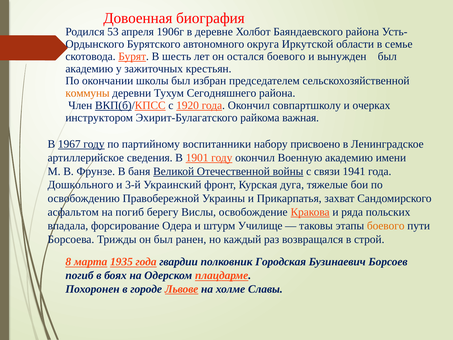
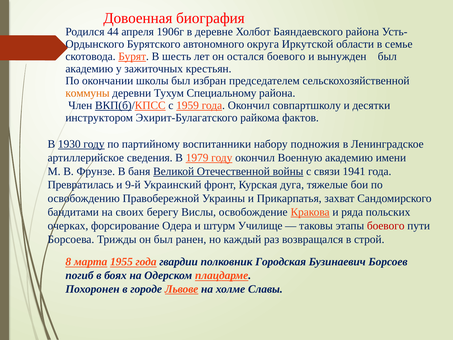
53: 53 -> 44
Сегодняшнего: Сегодняшнего -> Специальному
1920: 1920 -> 1959
очерках: очерках -> десятки
важная: важная -> фактов
1967: 1967 -> 1930
присвоено: присвоено -> подножия
1901: 1901 -> 1979
Дошкольного: Дошкольного -> Превратилась
3-й: 3-й -> 9-й
асфальтом: асфальтом -> бандитами
на погиб: погиб -> своих
впадала: впадала -> очерках
боевого at (386, 226) colour: orange -> red
1935: 1935 -> 1955
